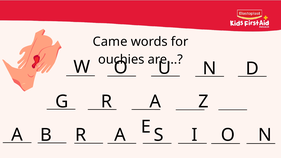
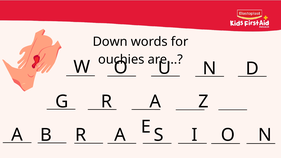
Came: Came -> Down
